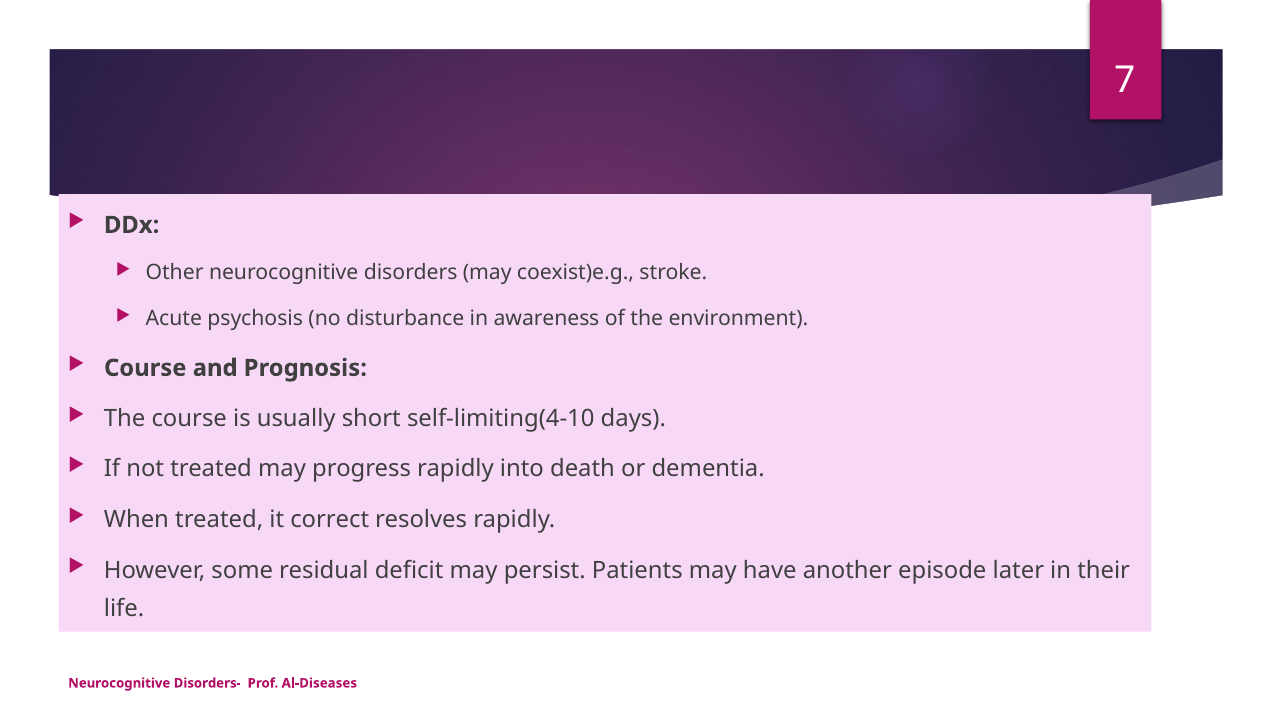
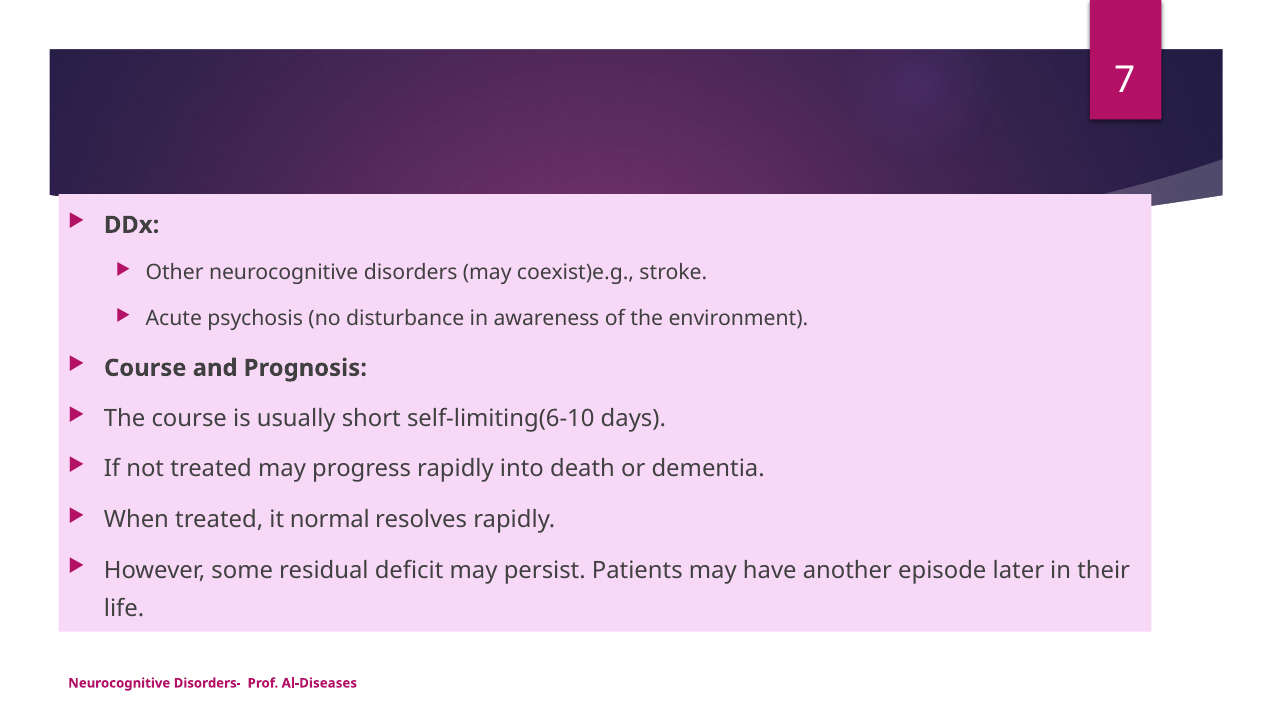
self-limiting(4-10: self-limiting(4-10 -> self-limiting(6-10
correct: correct -> normal
